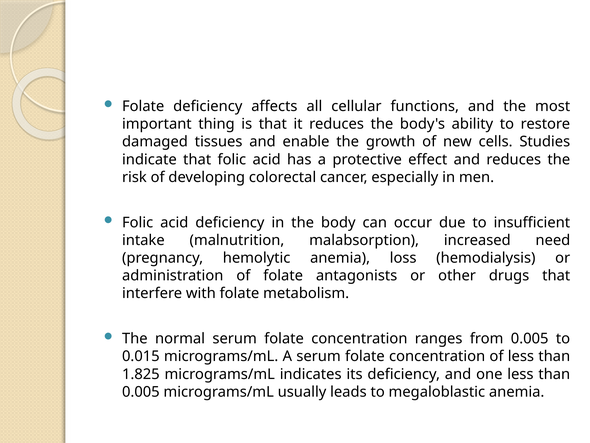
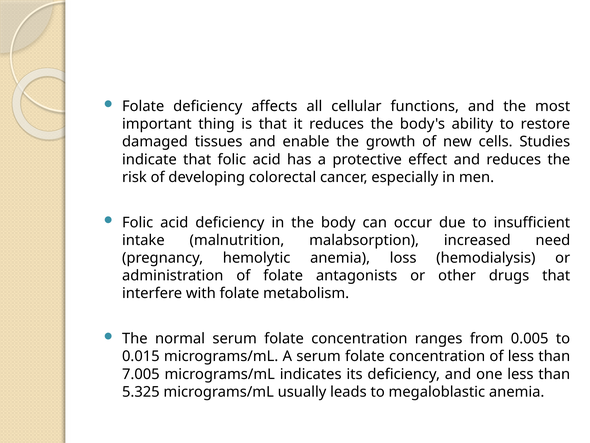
1.825: 1.825 -> 7.005
0.005 at (141, 391): 0.005 -> 5.325
